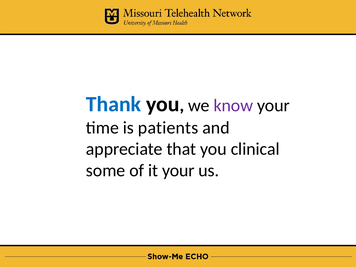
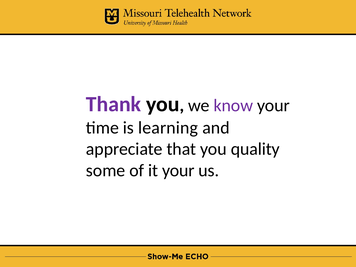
Thank colour: blue -> purple
patients: patients -> learning
clinical: clinical -> quality
